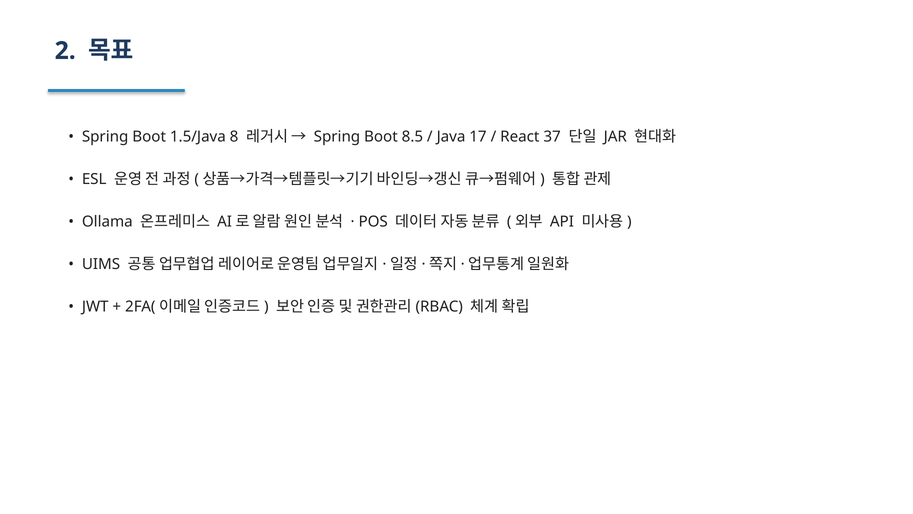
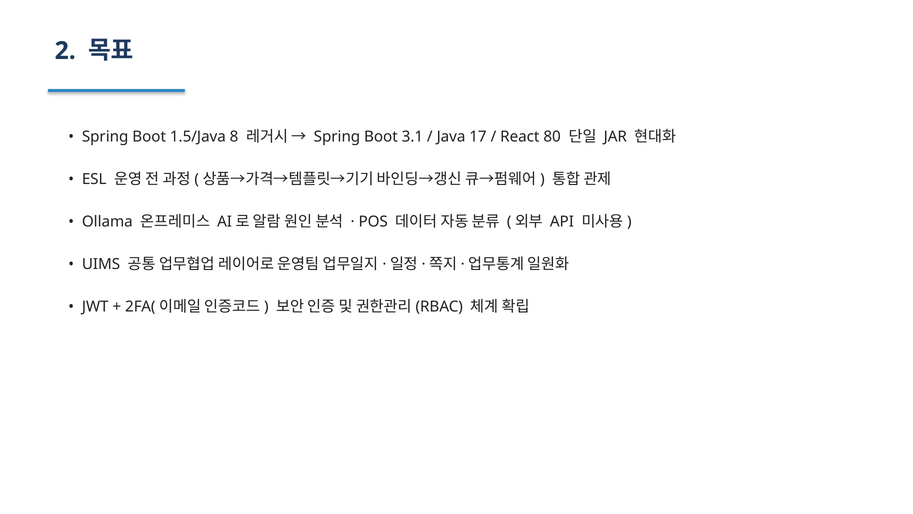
8.5: 8.5 -> 3.1
37: 37 -> 80
